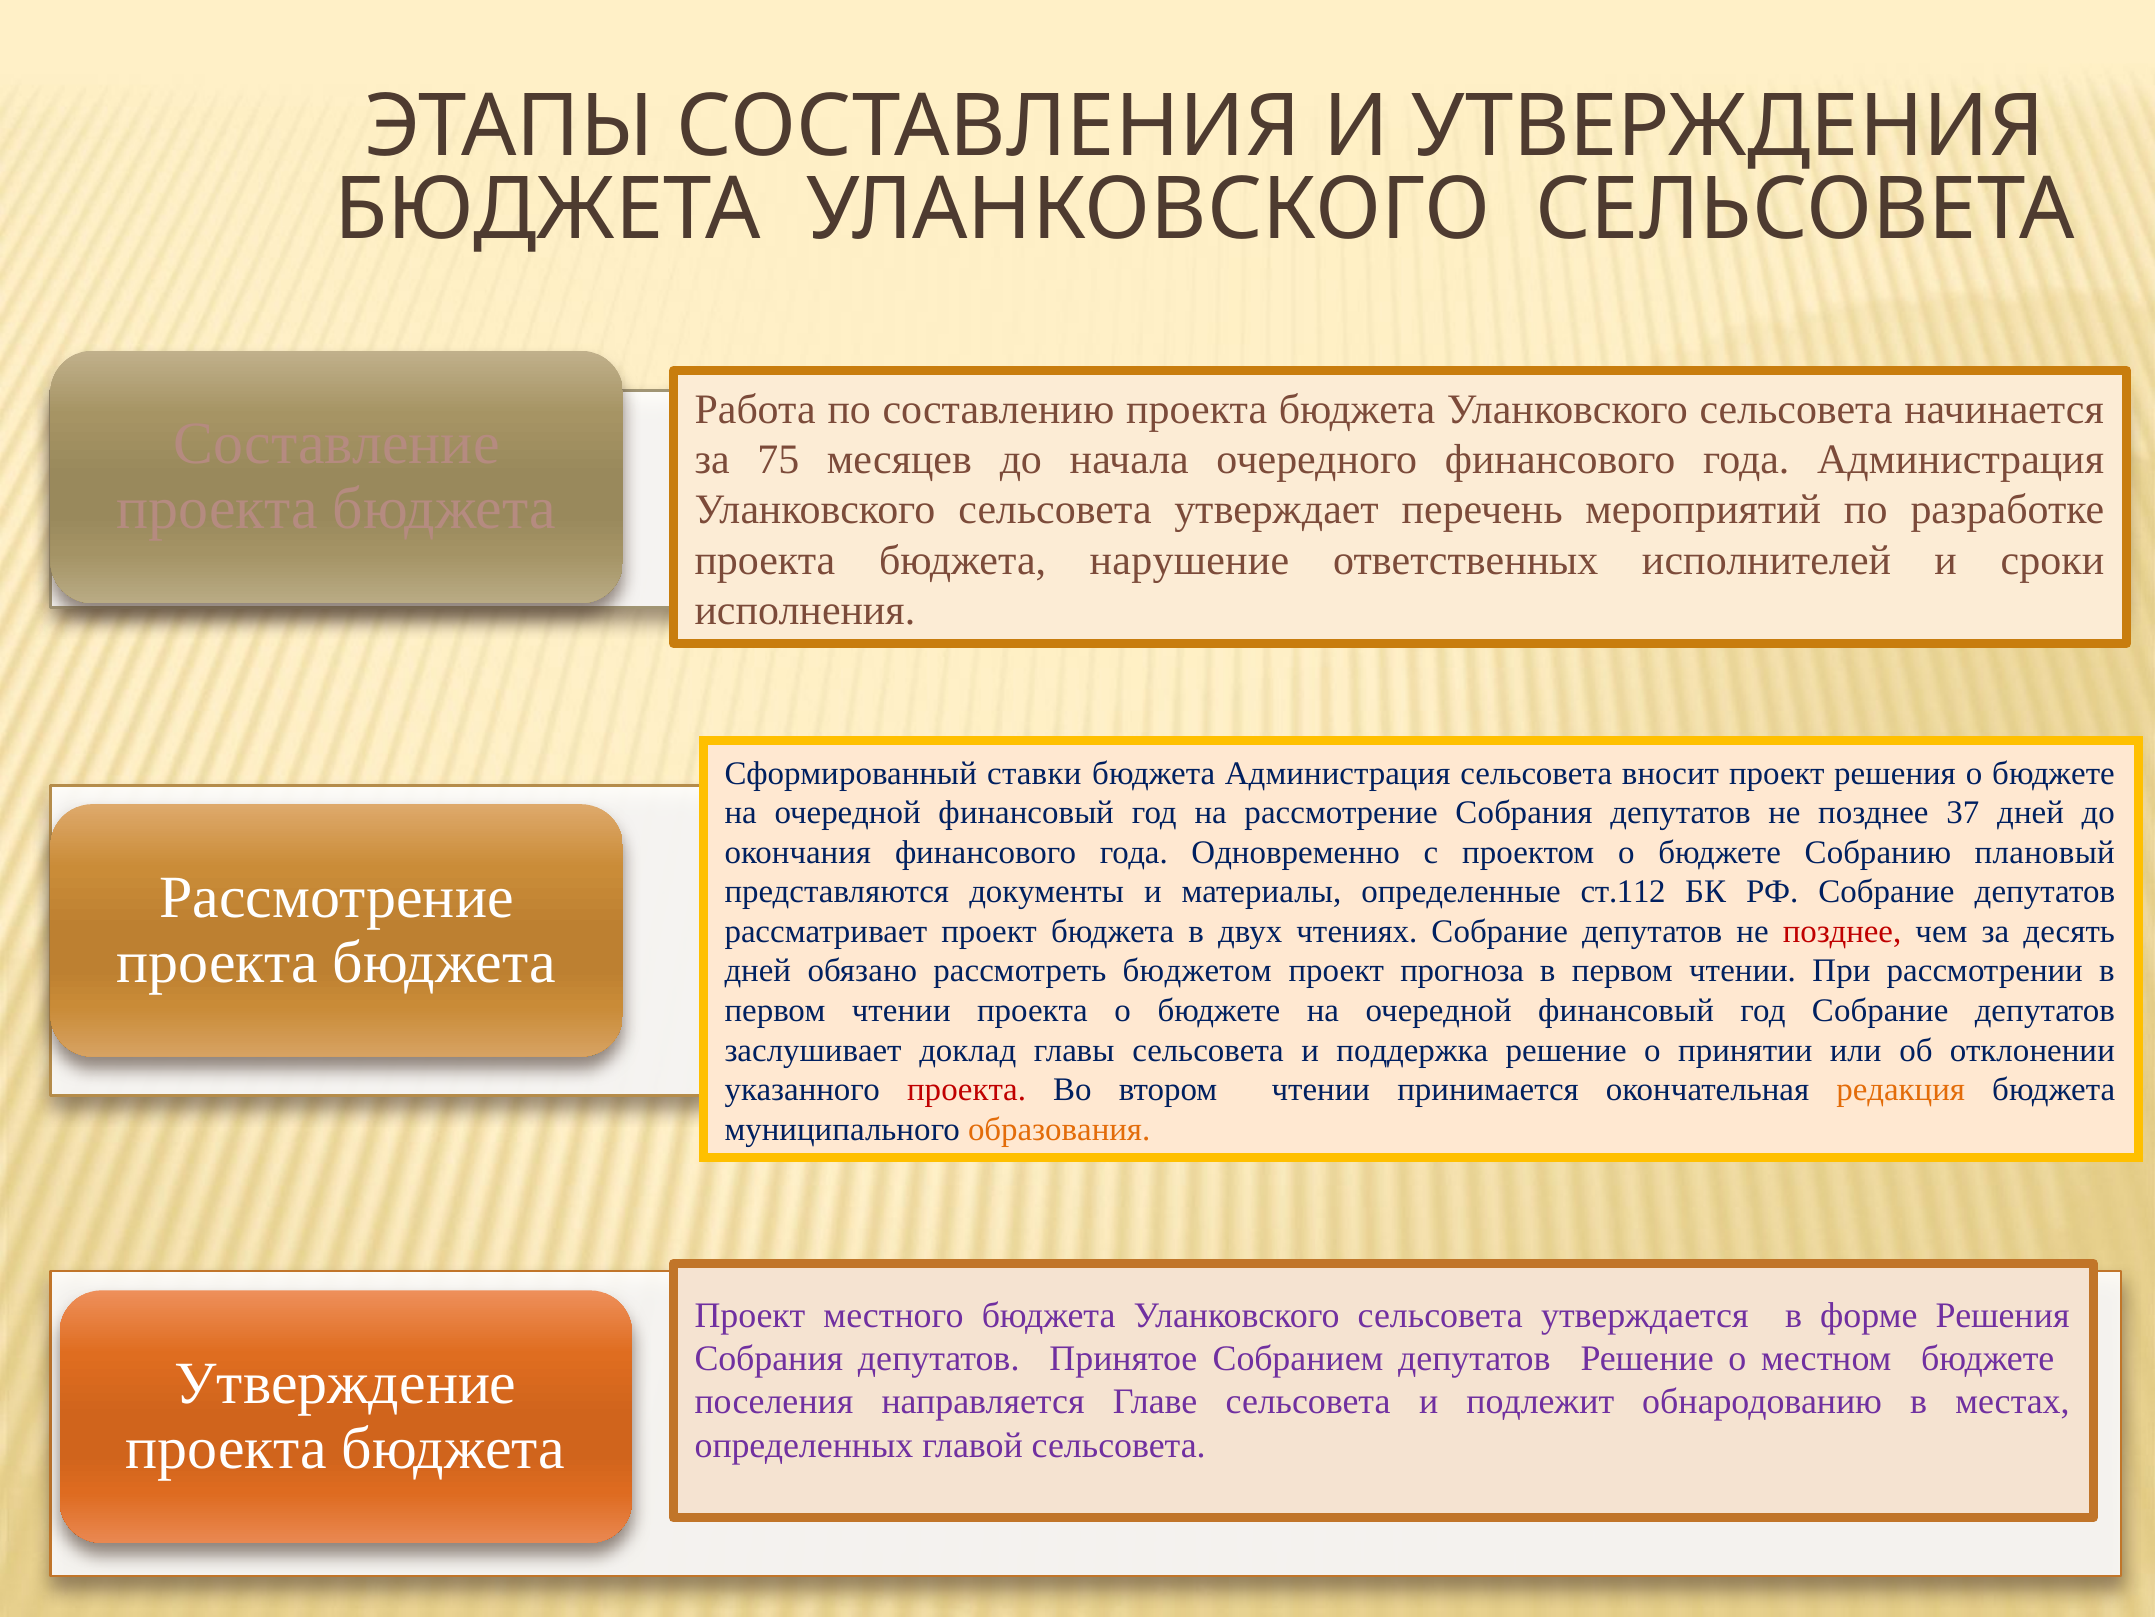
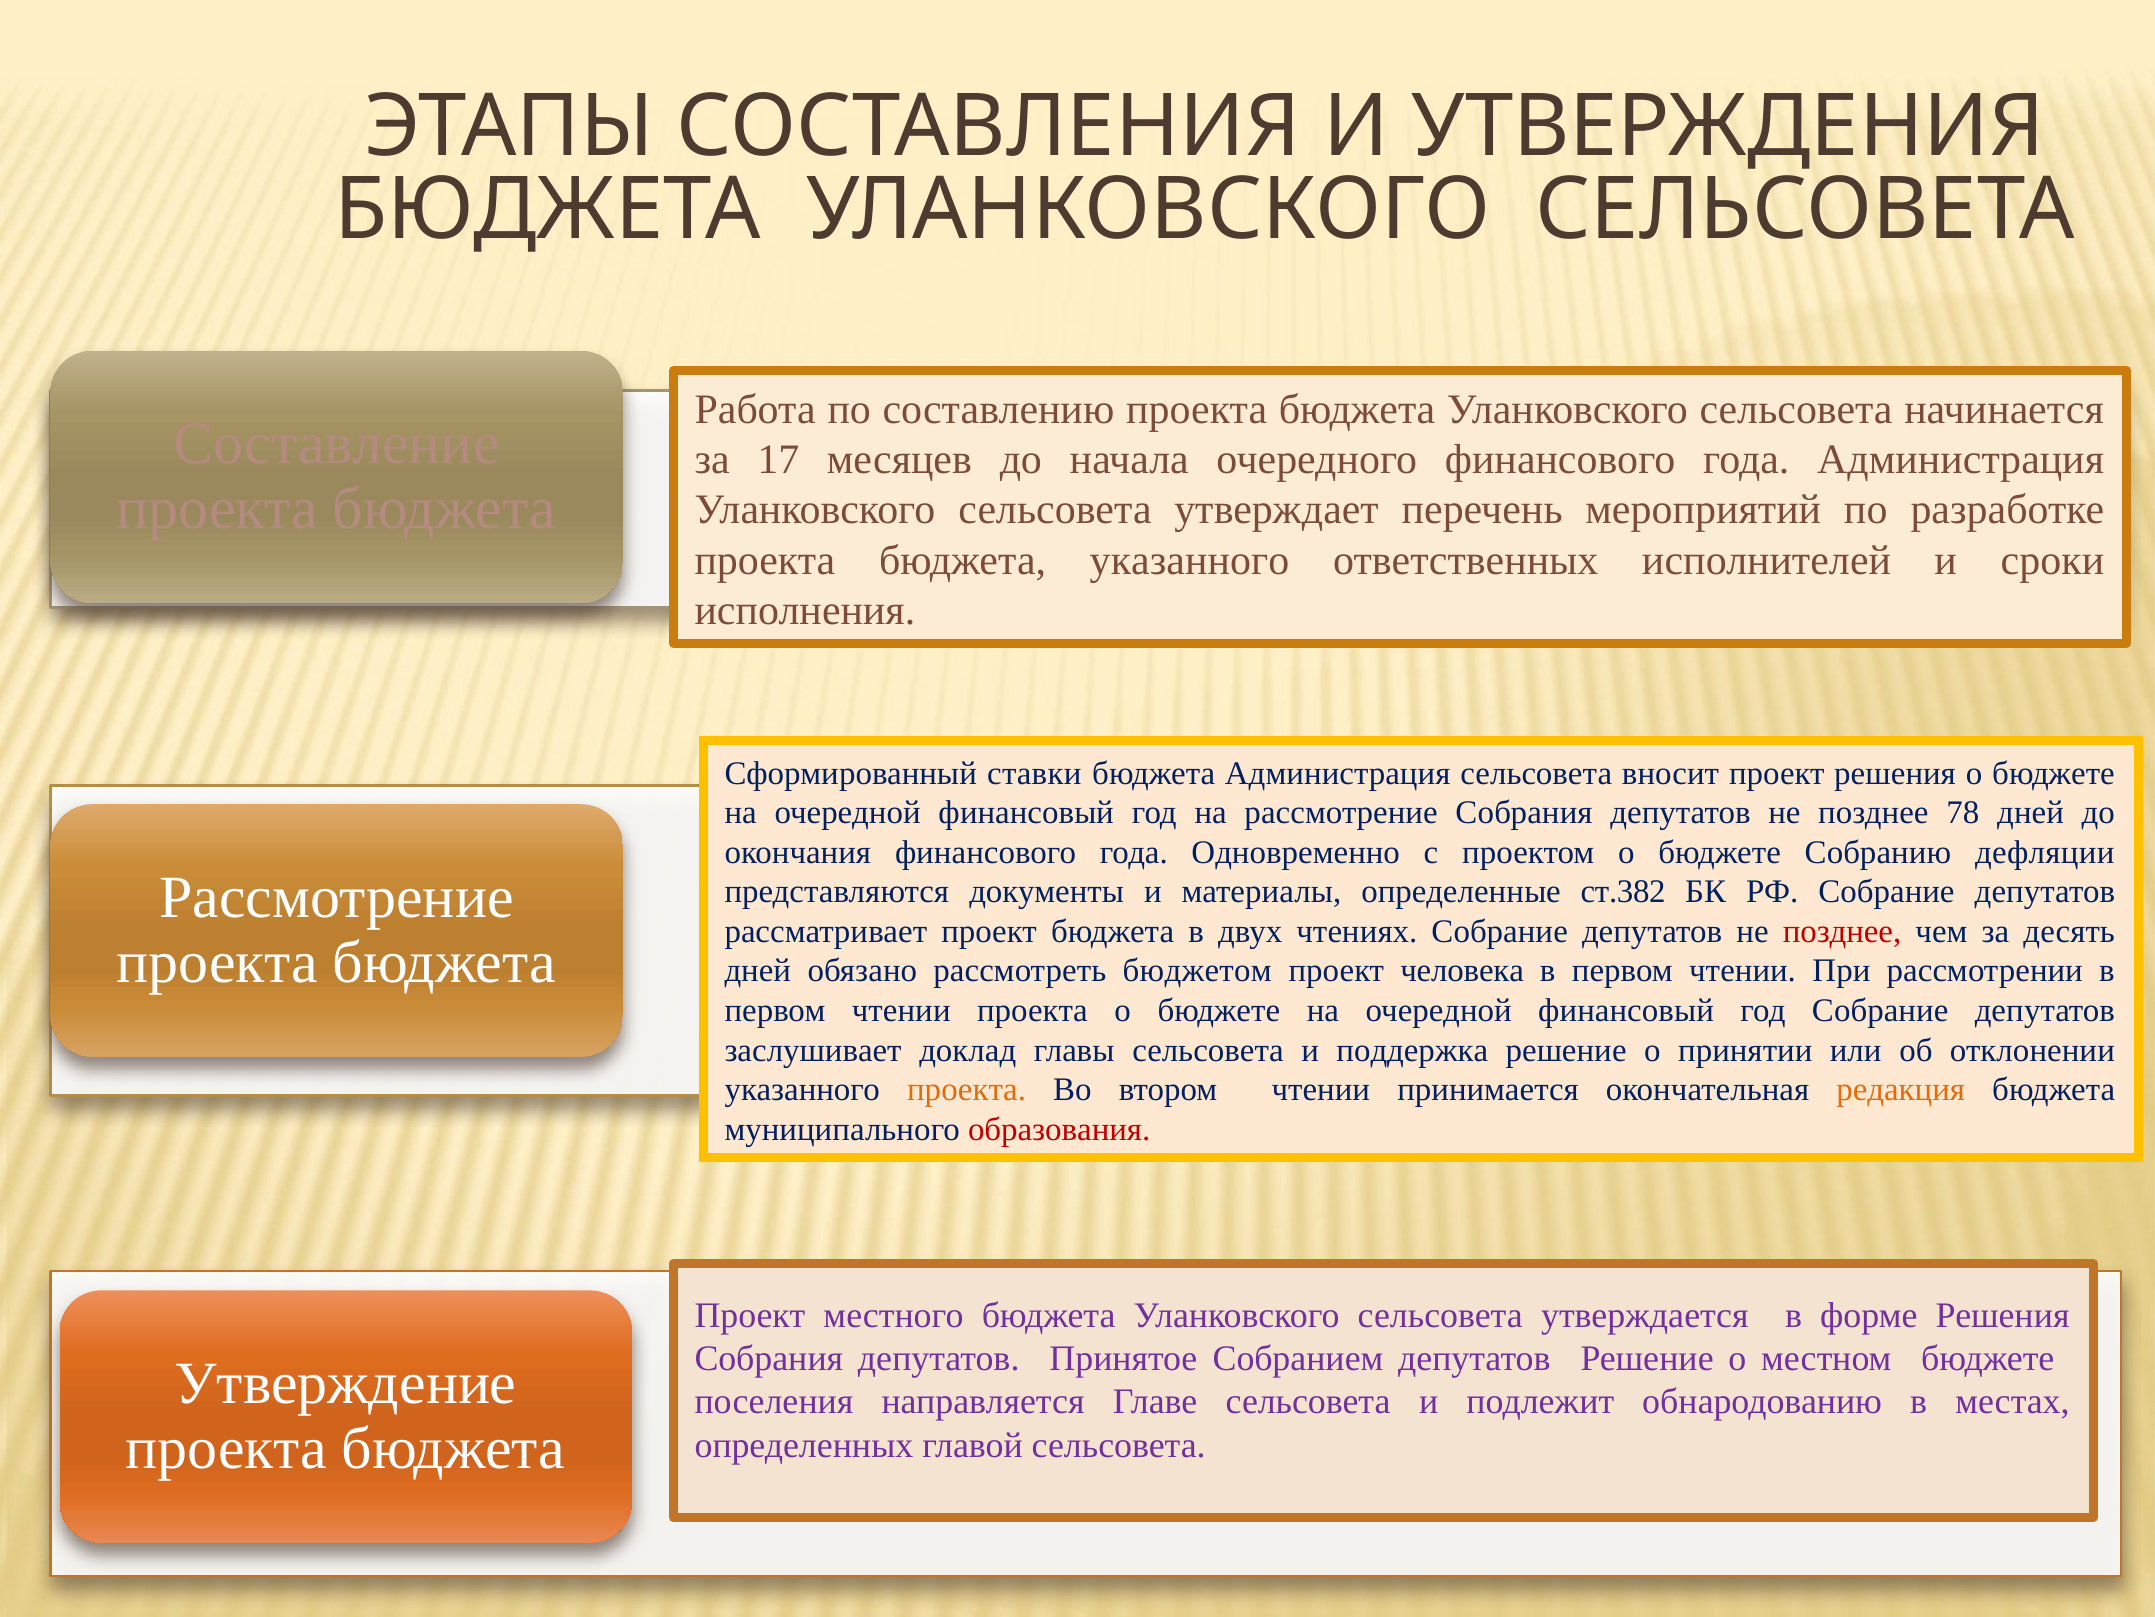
75: 75 -> 17
бюджета нарушение: нарушение -> указанного
37: 37 -> 78
плановый: плановый -> дефляции
ст.112: ст.112 -> ст.382
прогноза: прогноза -> человека
проекта at (967, 1089) colour: red -> orange
образования colour: orange -> red
